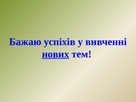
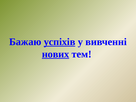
успіхів underline: none -> present
